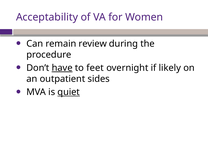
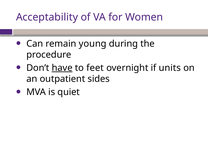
review: review -> young
likely: likely -> units
quiet underline: present -> none
